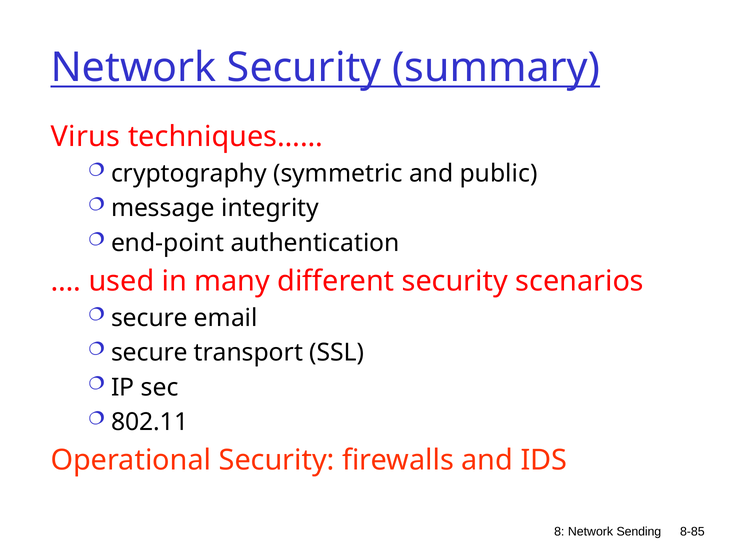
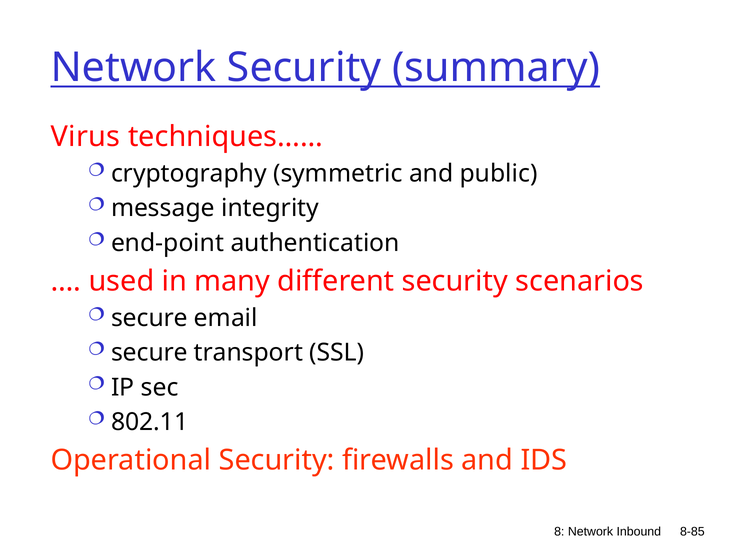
Sending: Sending -> Inbound
